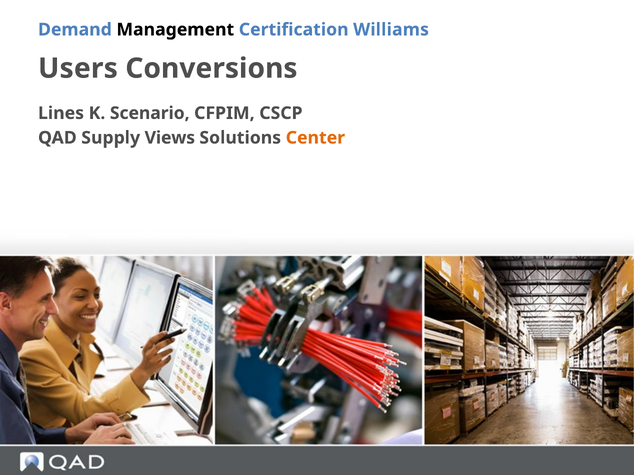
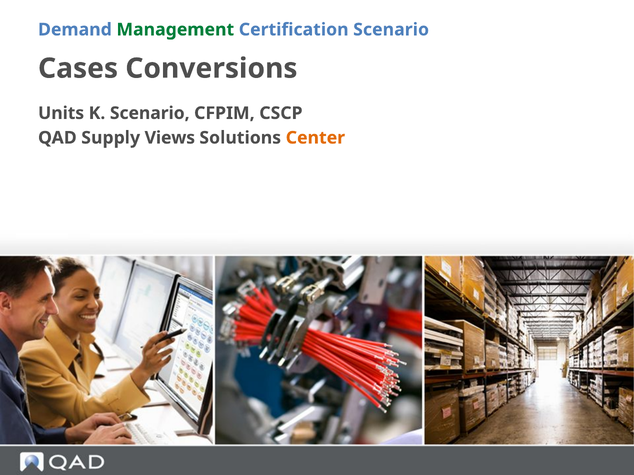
Management colour: black -> green
Certification Williams: Williams -> Scenario
Users: Users -> Cases
Lines: Lines -> Units
